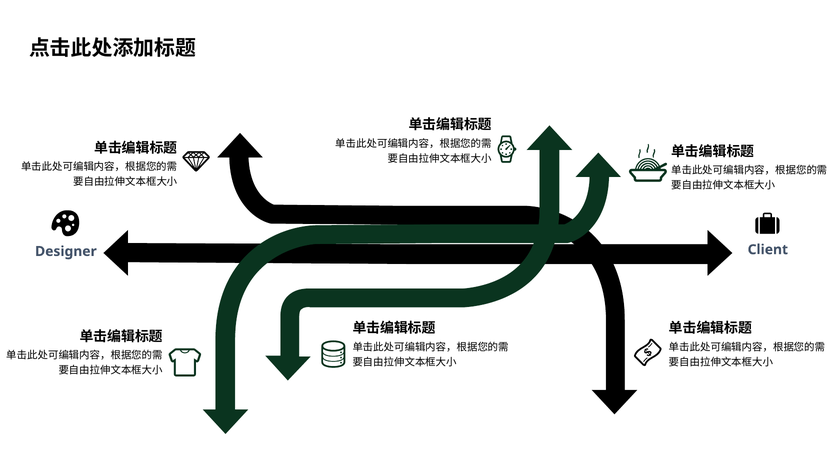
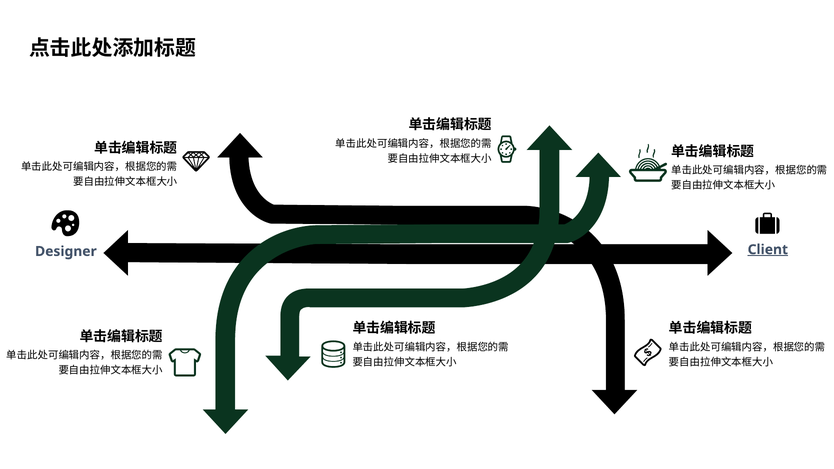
Client underline: none -> present
